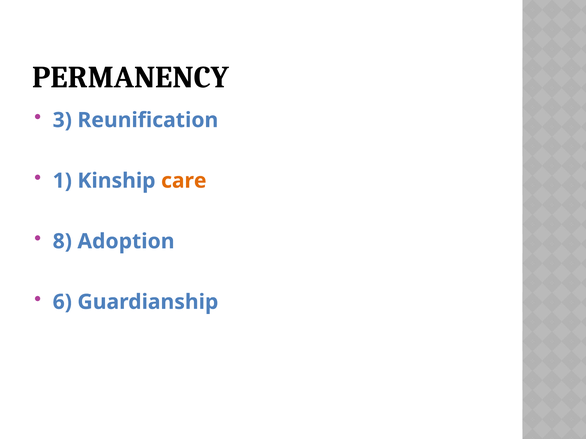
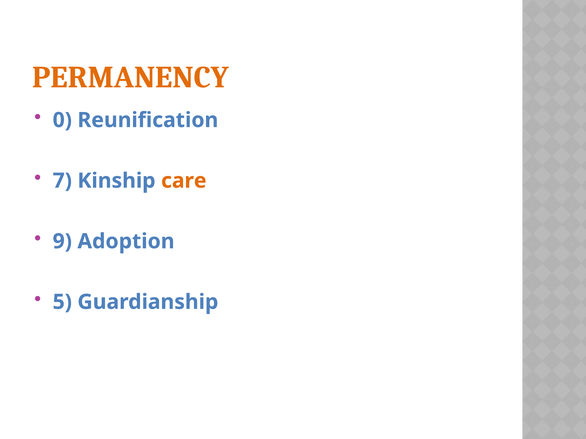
PERMANENCY colour: black -> orange
3: 3 -> 0
1: 1 -> 7
8: 8 -> 9
6: 6 -> 5
